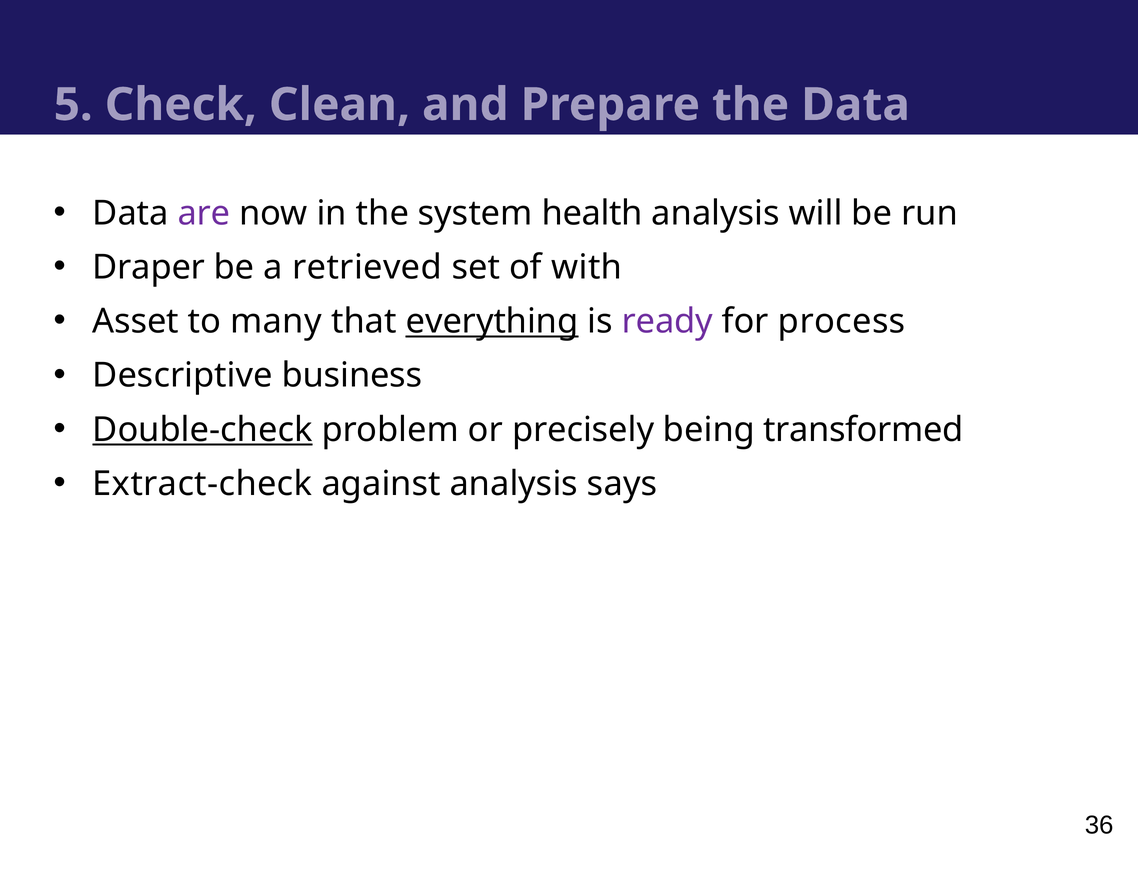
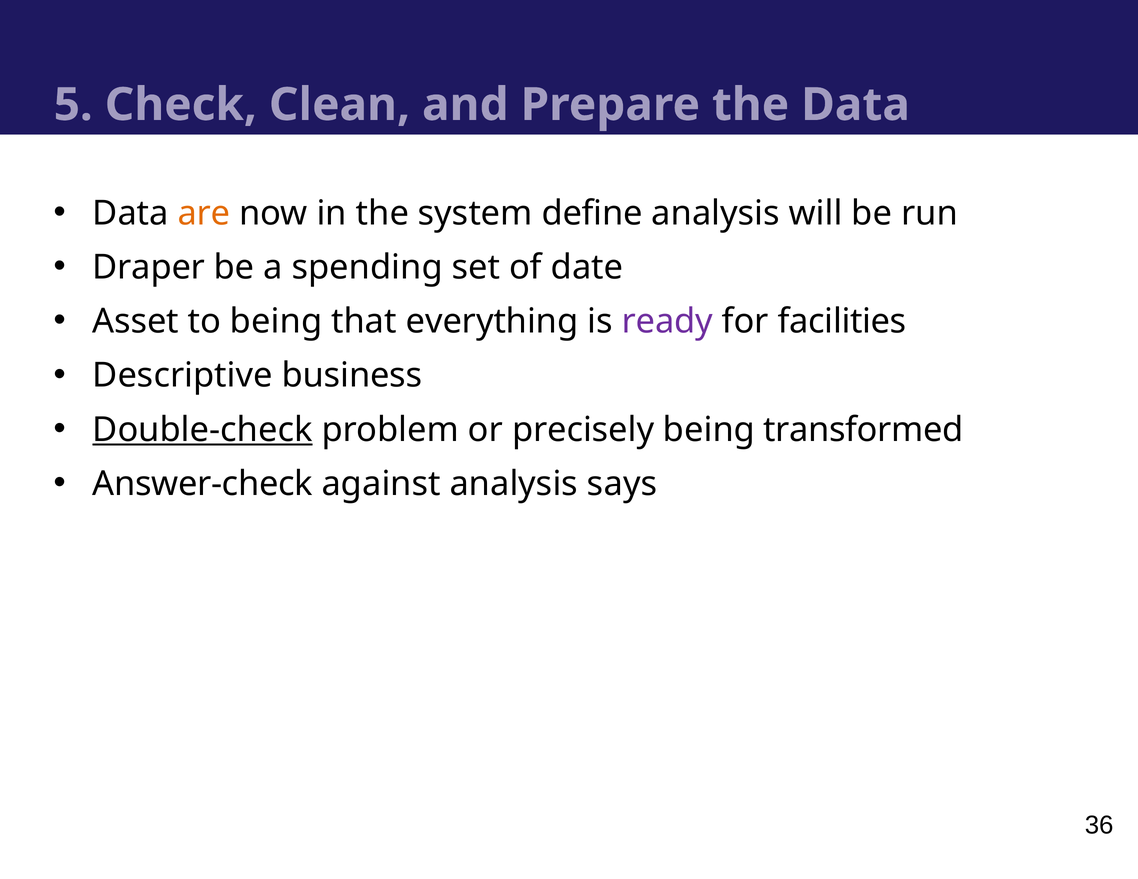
are colour: purple -> orange
health: health -> define
retrieved: retrieved -> spending
with: with -> date
to many: many -> being
everything underline: present -> none
process: process -> facilities
Extract-check: Extract-check -> Answer-check
